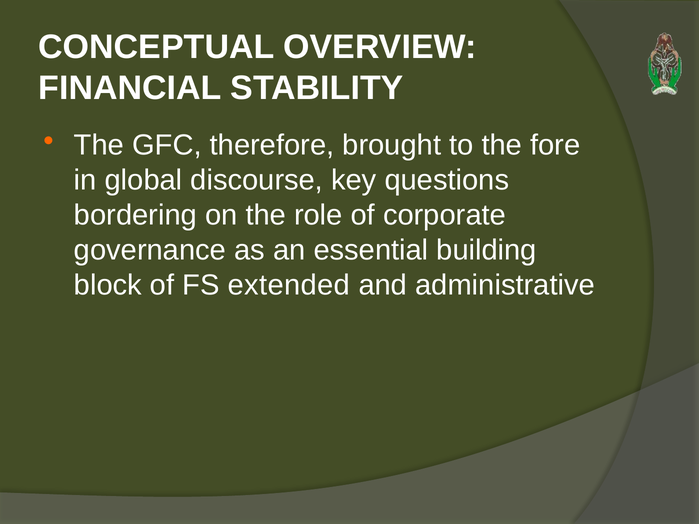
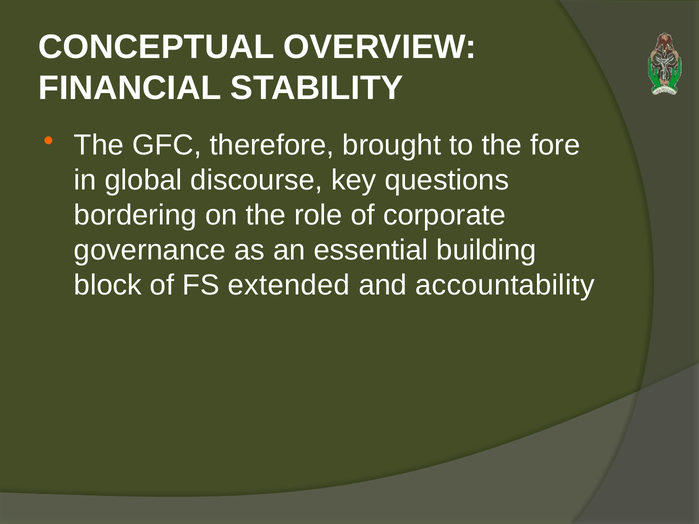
administrative: administrative -> accountability
